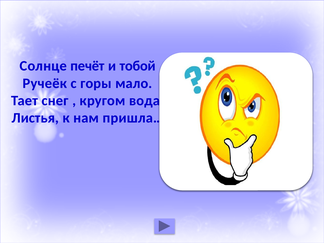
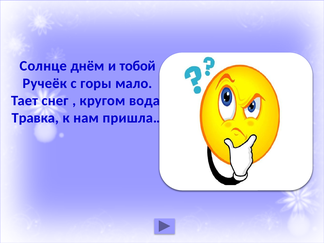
печёт: печёт -> днём
Листья: Листья -> Травка
